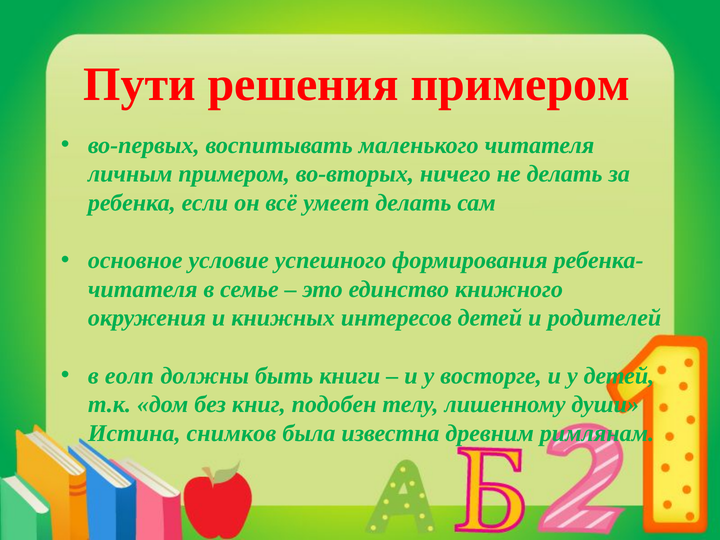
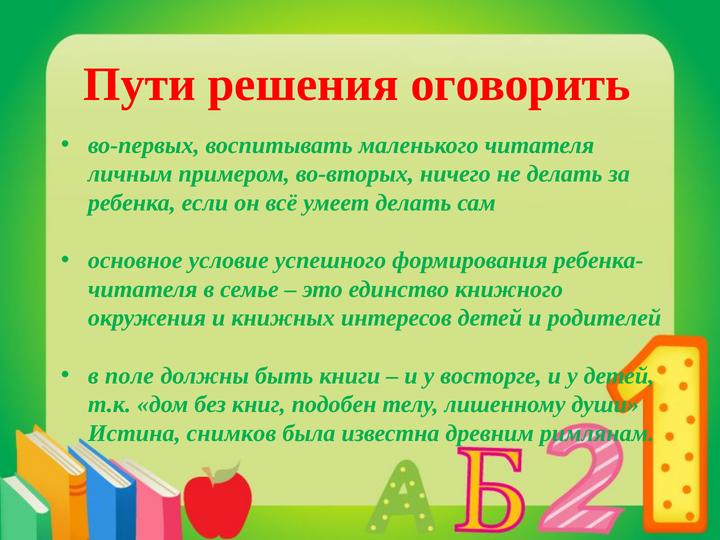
решения примером: примером -> оговорить
еолп: еолп -> поле
